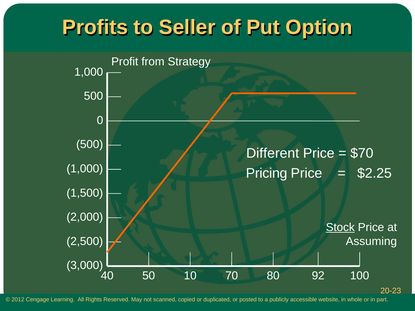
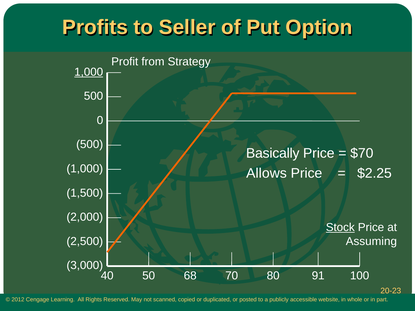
1,000 at (89, 72) underline: none -> present
Different: Different -> Basically
Pricing: Pricing -> Allows
10: 10 -> 68
92: 92 -> 91
